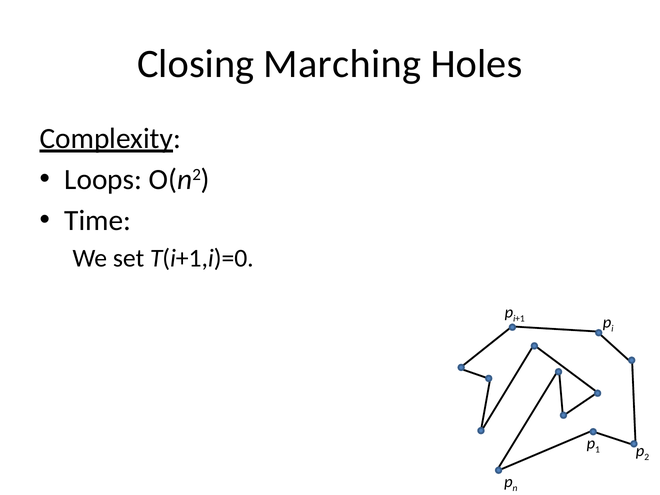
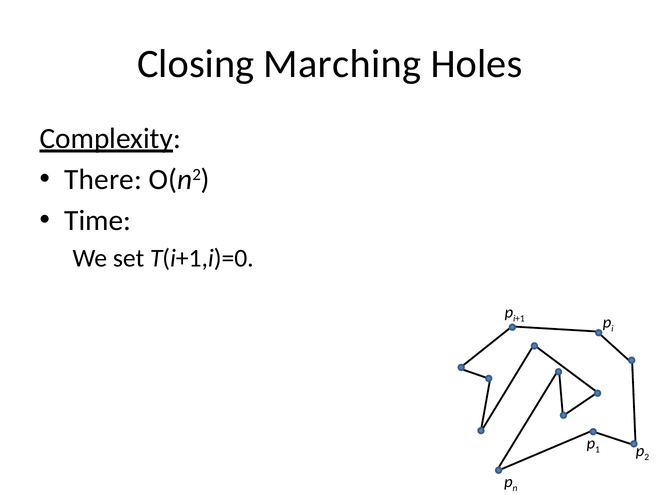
Loops: Loops -> There
